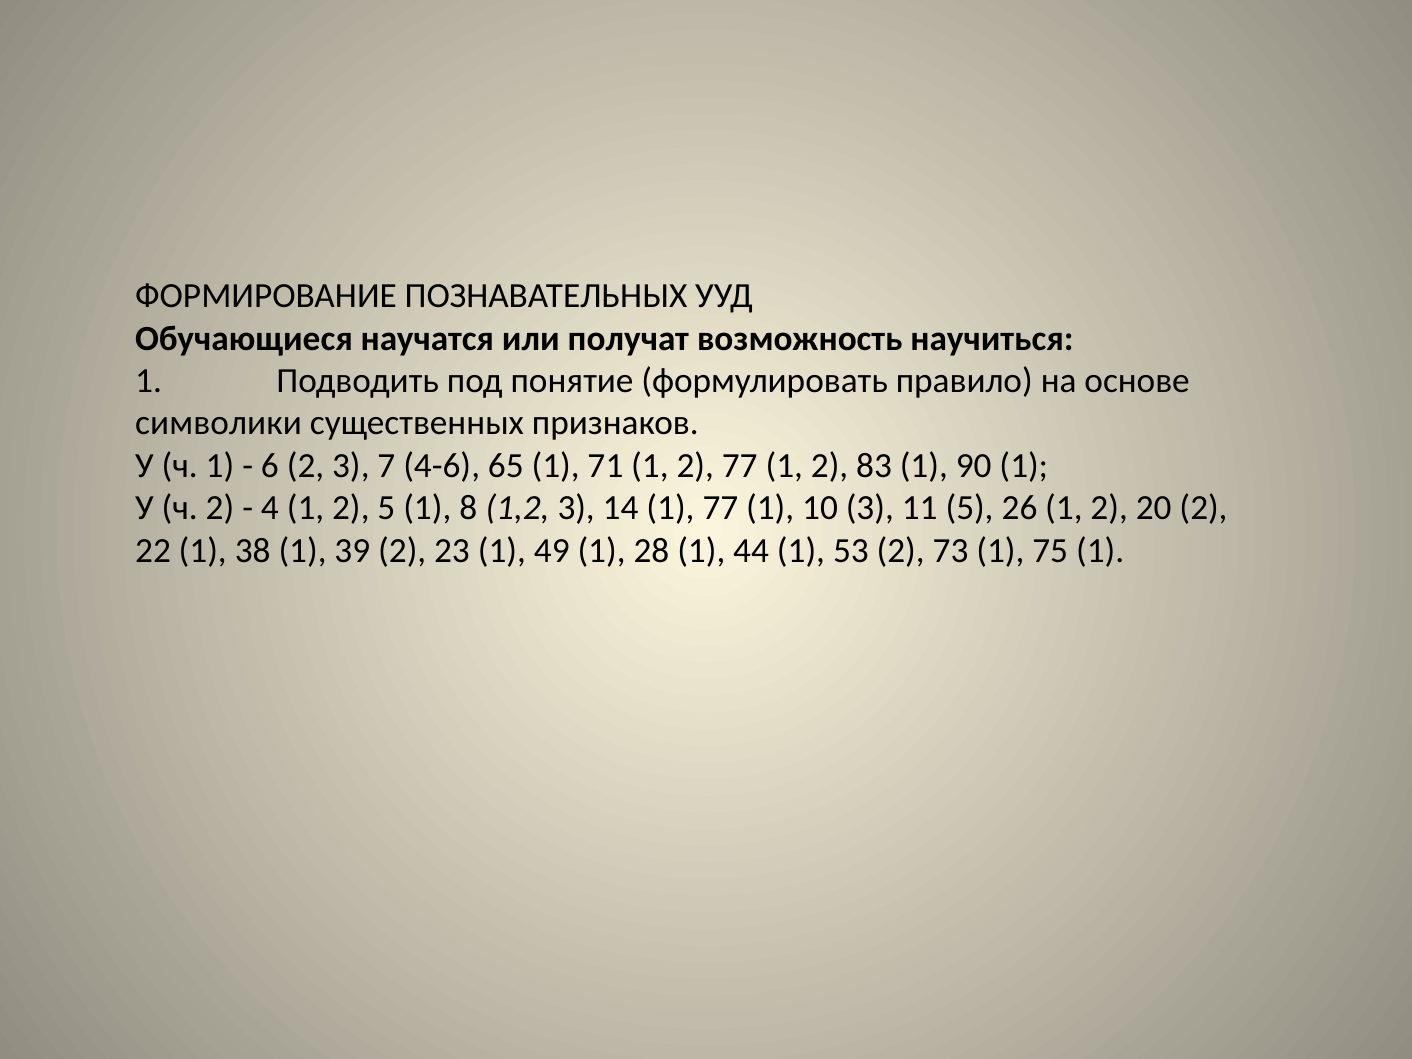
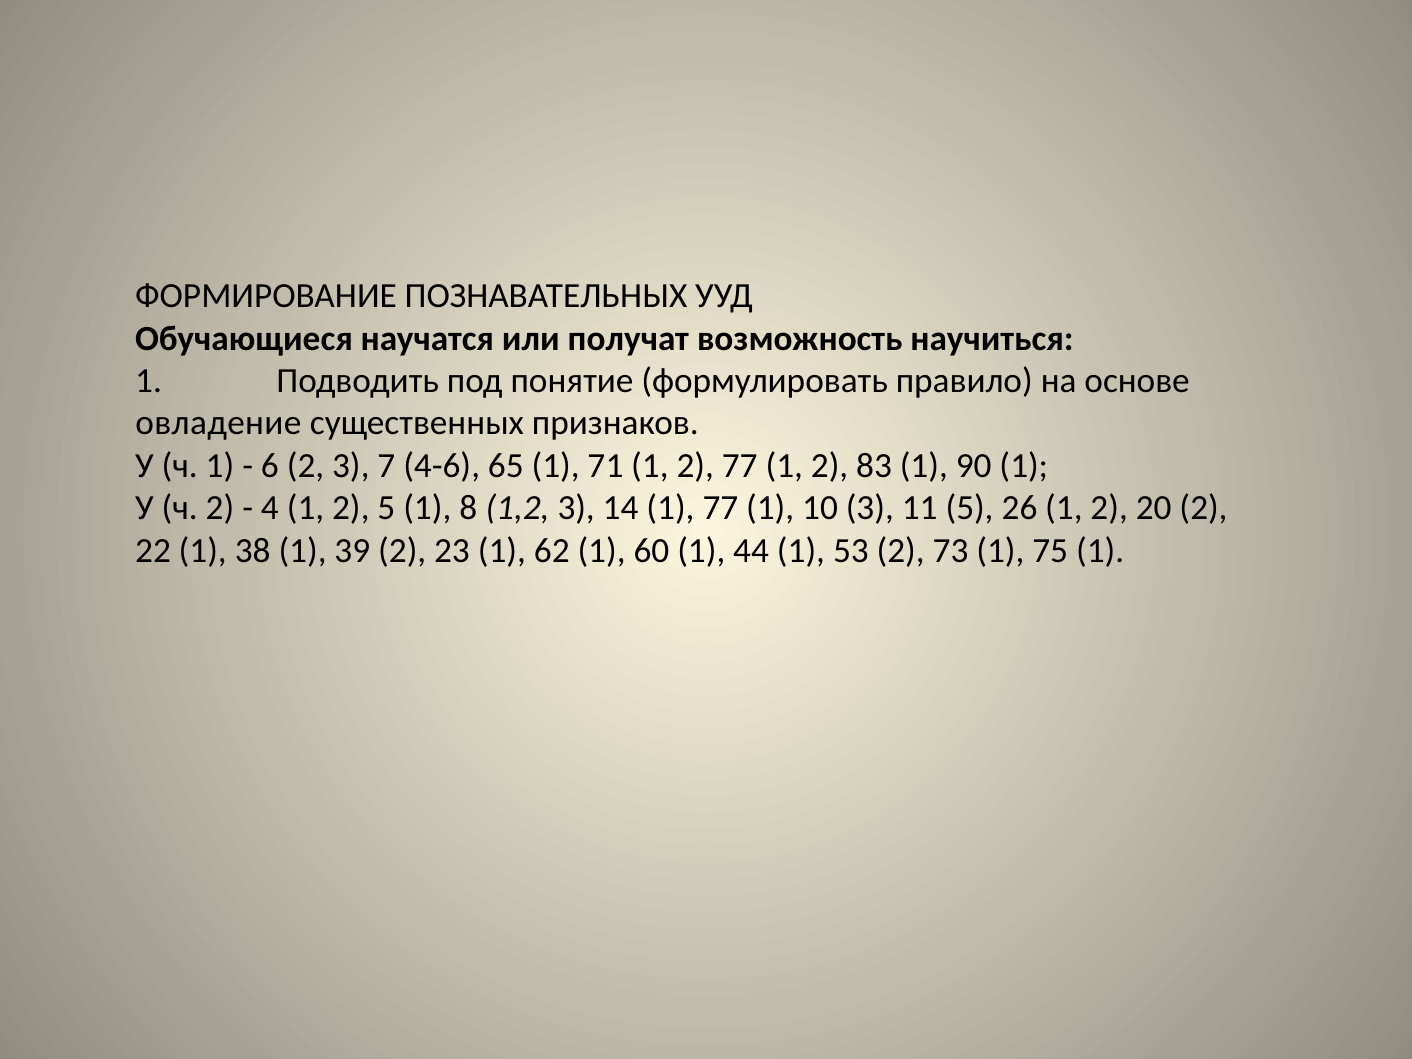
символики: символики -> овладение
49: 49 -> 62
28: 28 -> 60
